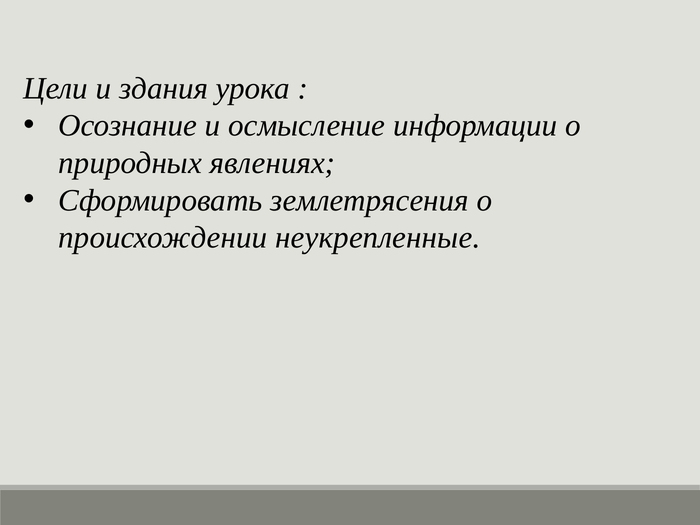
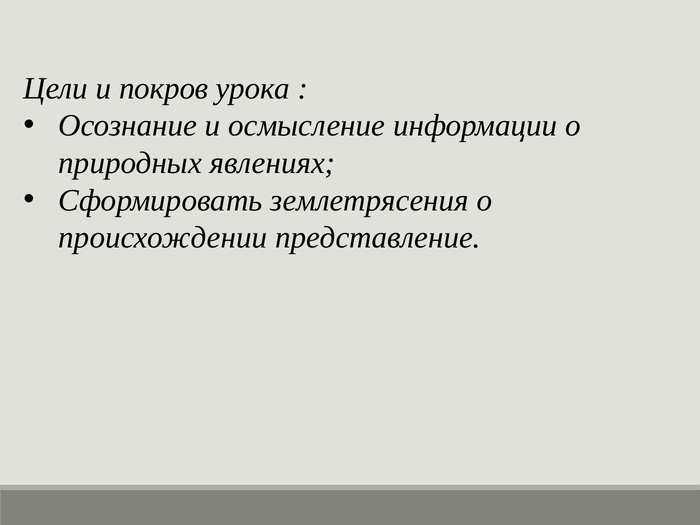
здания: здания -> покров
неукрепленные: неукрепленные -> представление
